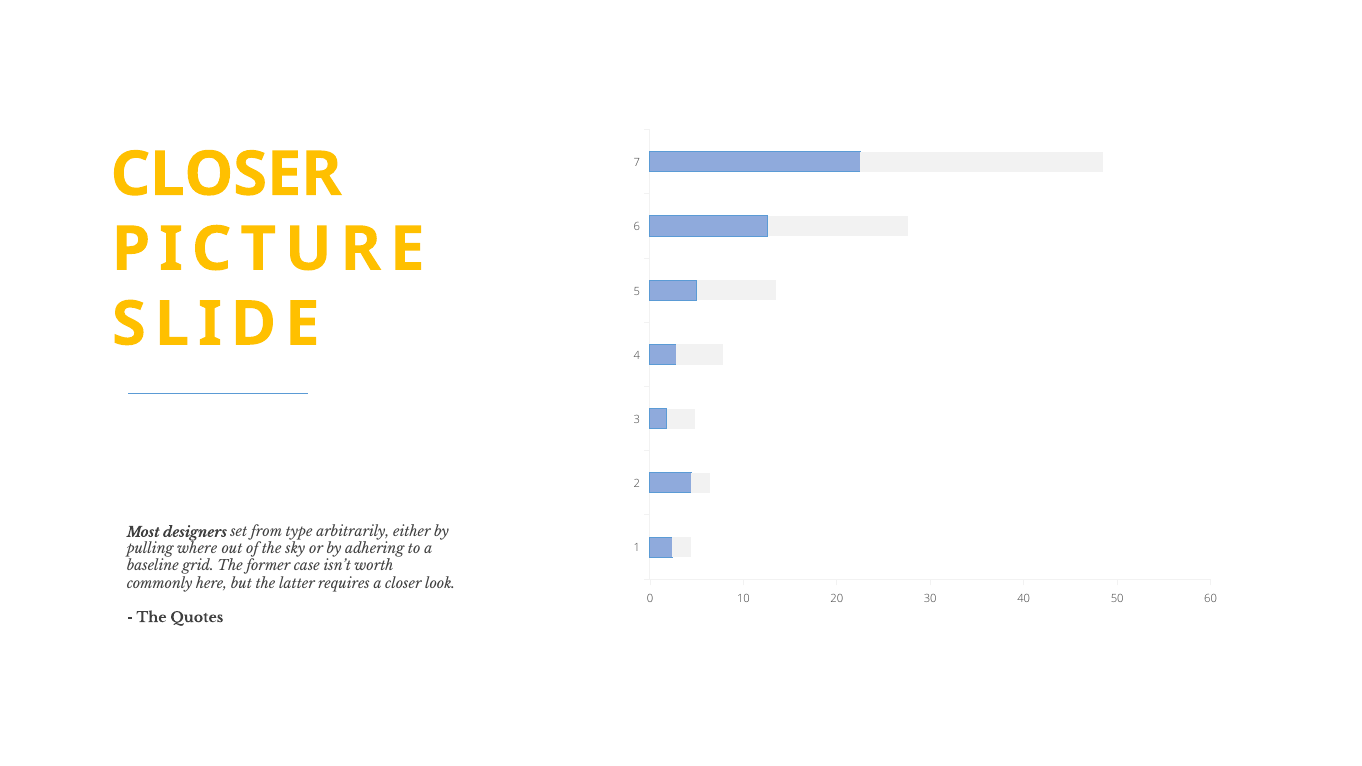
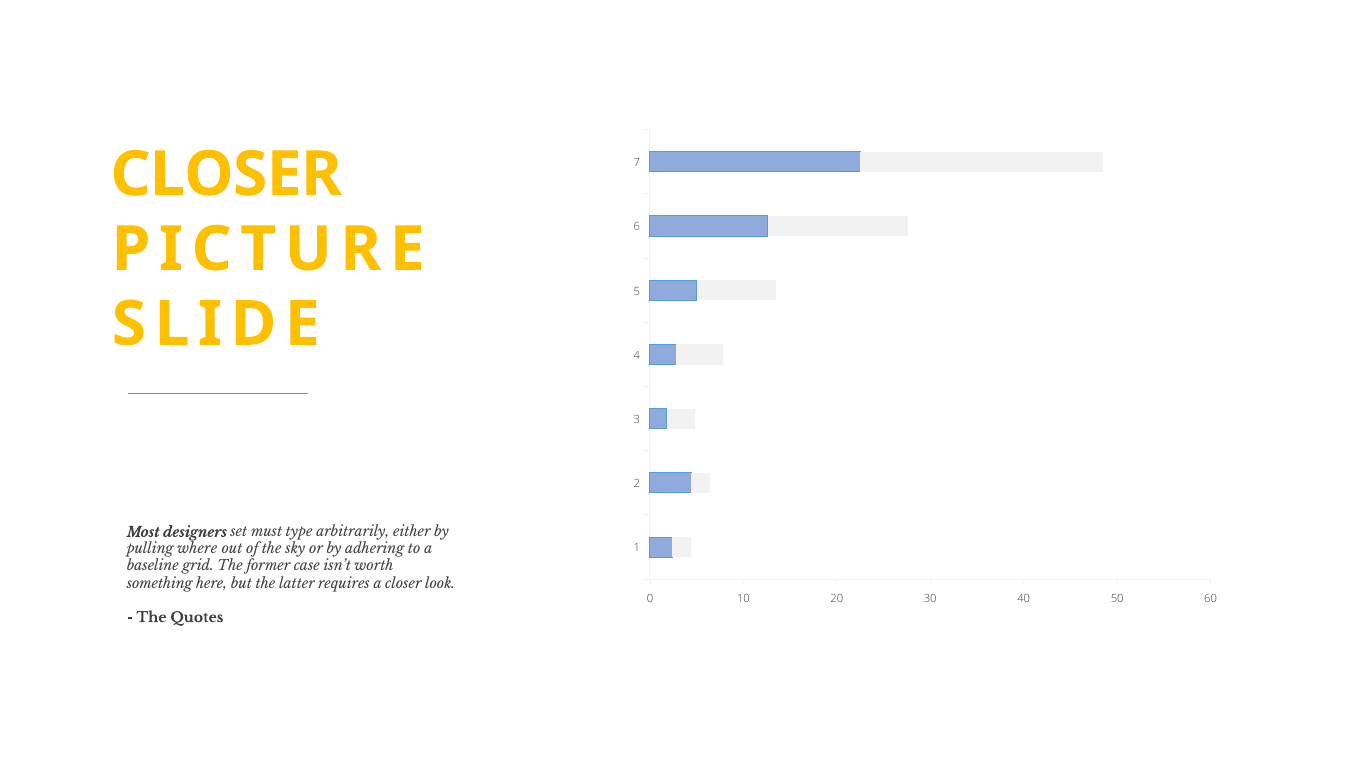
from: from -> must
commonly: commonly -> something
